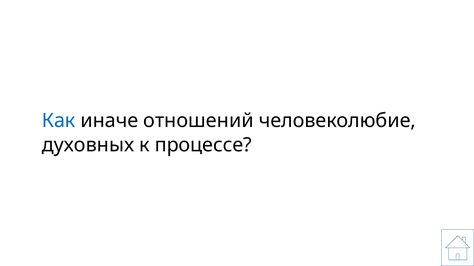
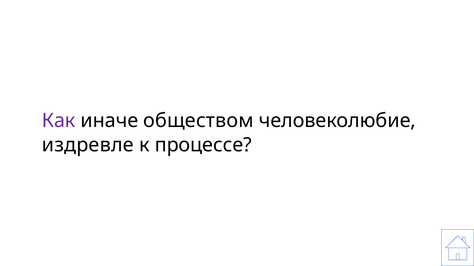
Как colour: blue -> purple
отношений: отношений -> обществом
духовных: духовных -> издревле
